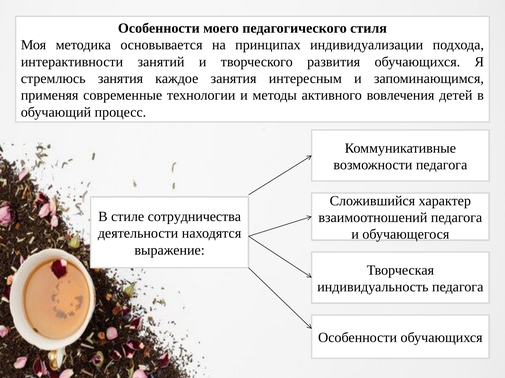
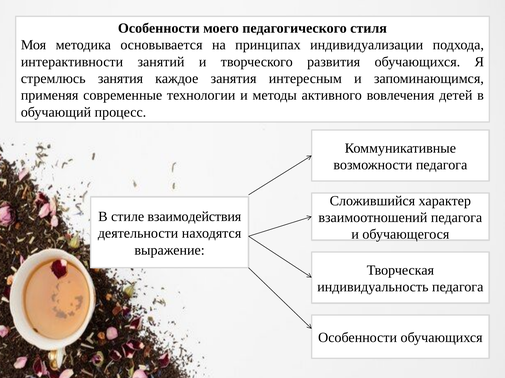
сотрудничества: сотрудничества -> взаимодействия
